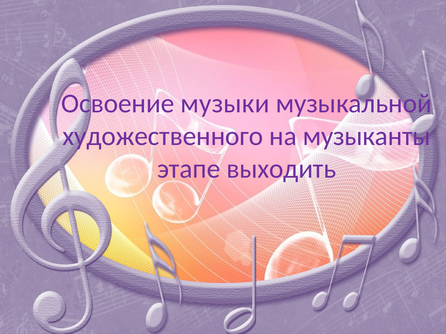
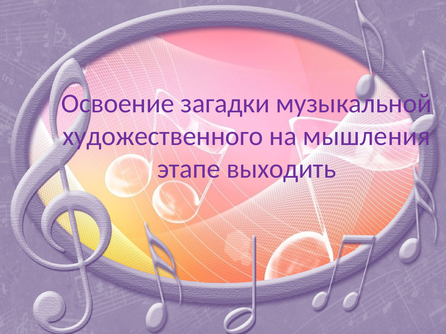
музыки: музыки -> загадки
музыканты: музыканты -> мышления
